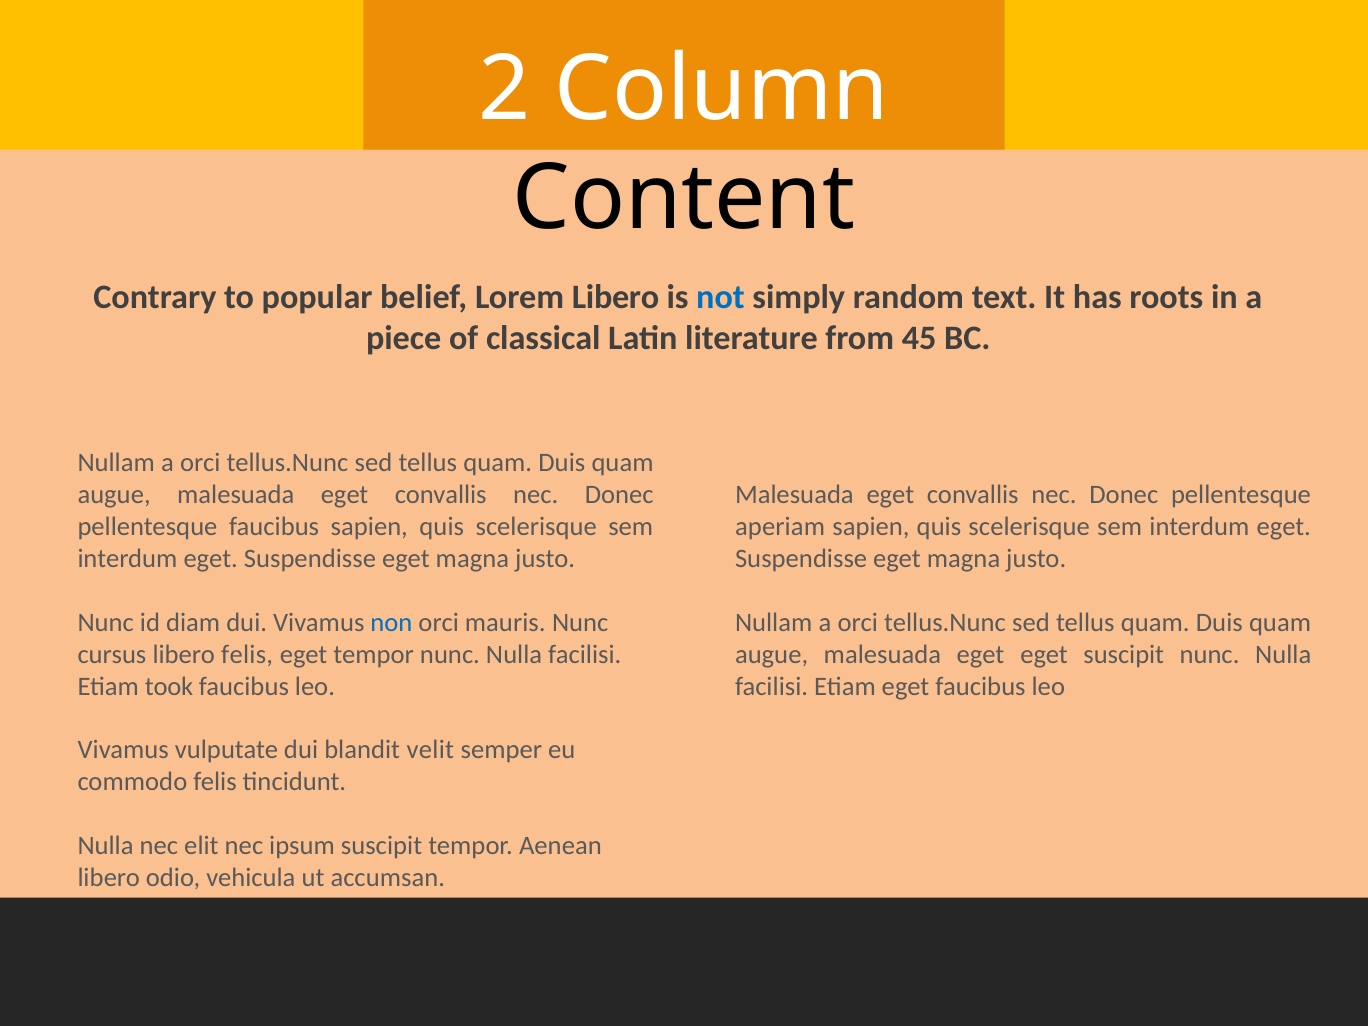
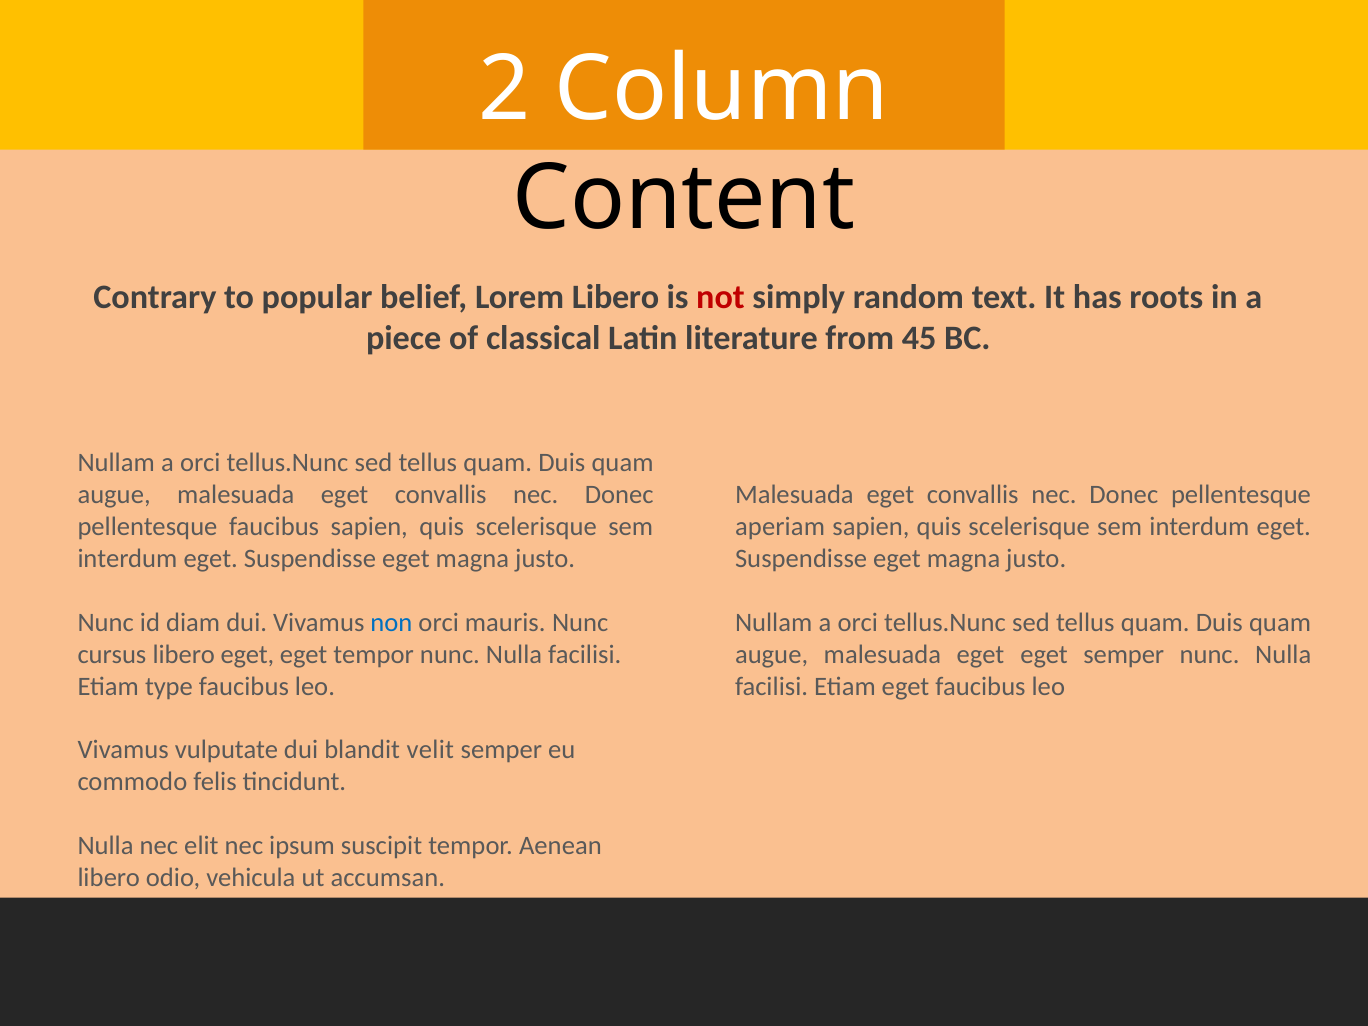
not colour: blue -> red
libero felis: felis -> eget
eget suscipit: suscipit -> semper
took: took -> type
